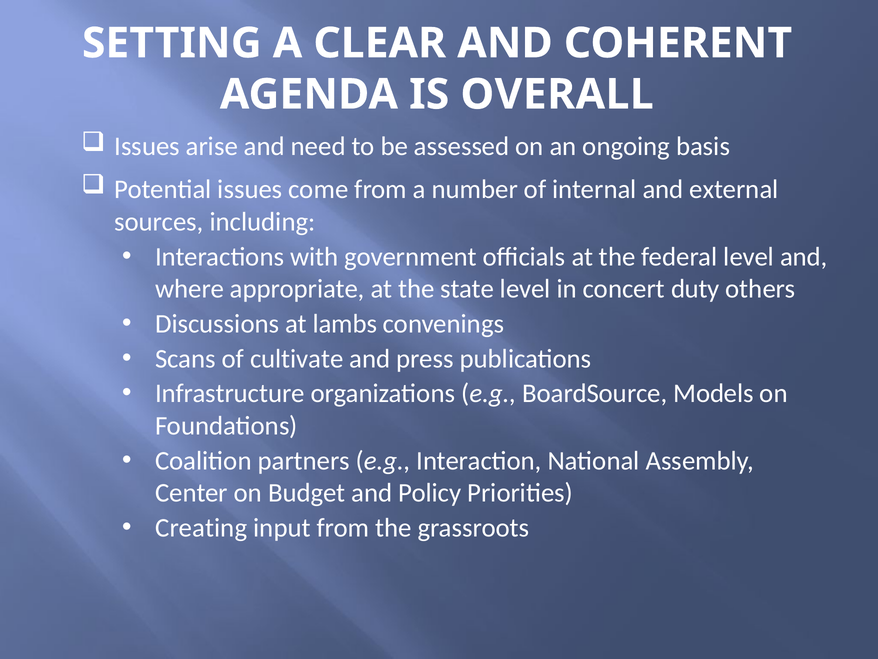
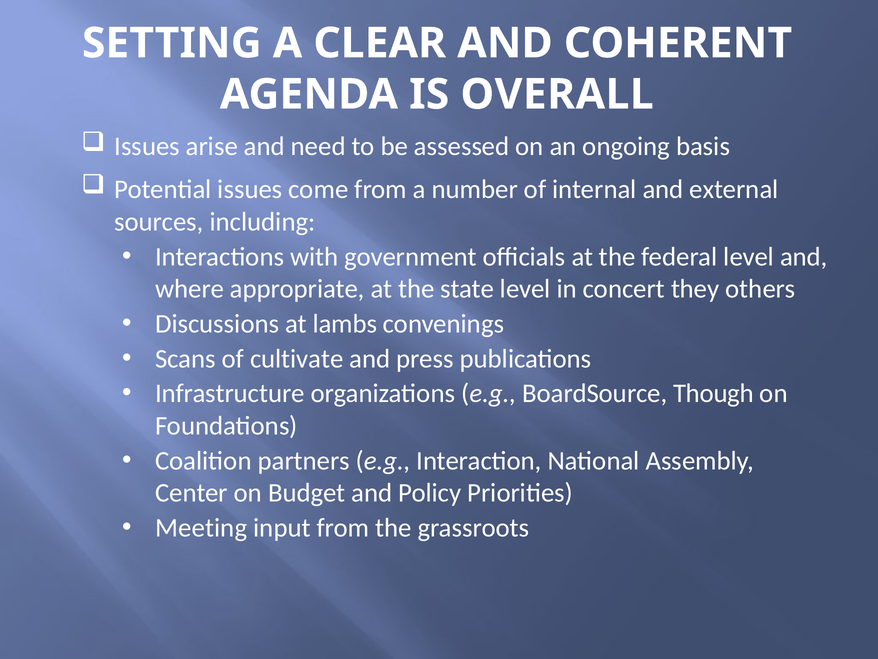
duty: duty -> they
Models: Models -> Though
Creating: Creating -> Meeting
